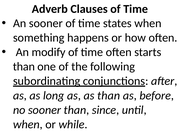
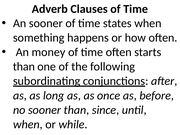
modify: modify -> money
as than: than -> once
